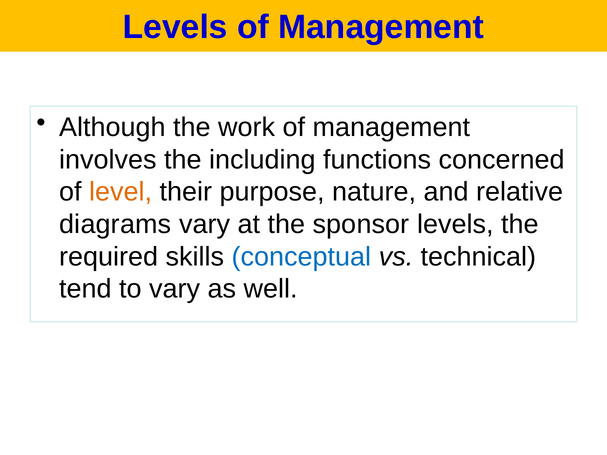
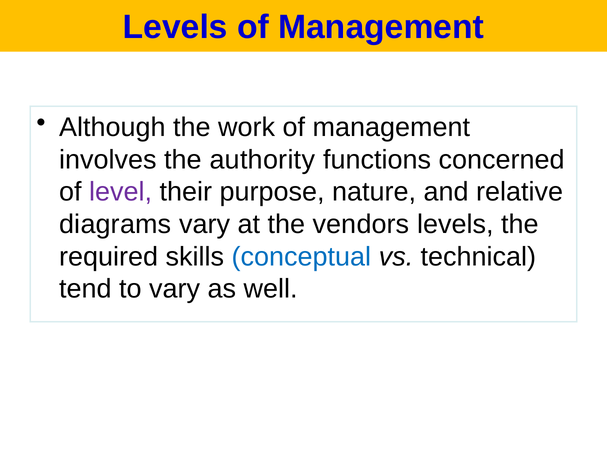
including: including -> authority
level colour: orange -> purple
sponsor: sponsor -> vendors
